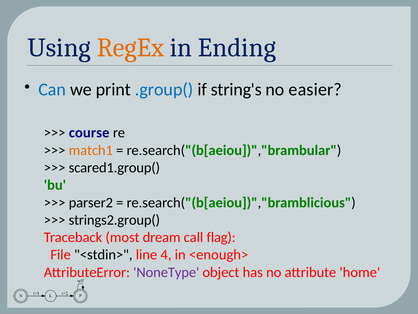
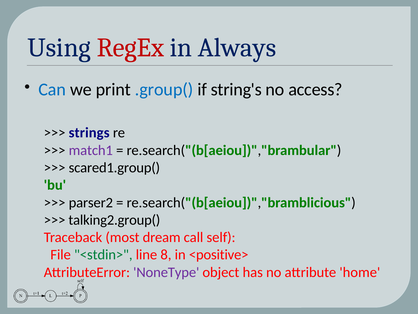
RegEx colour: orange -> red
Ending: Ending -> Always
easier: easier -> access
course: course -> strings
match1 colour: orange -> purple
strings2.group(: strings2.group( -> talking2.group(
flag: flag -> self
<stdin> colour: black -> green
4: 4 -> 8
<enough>: <enough> -> <positive>
